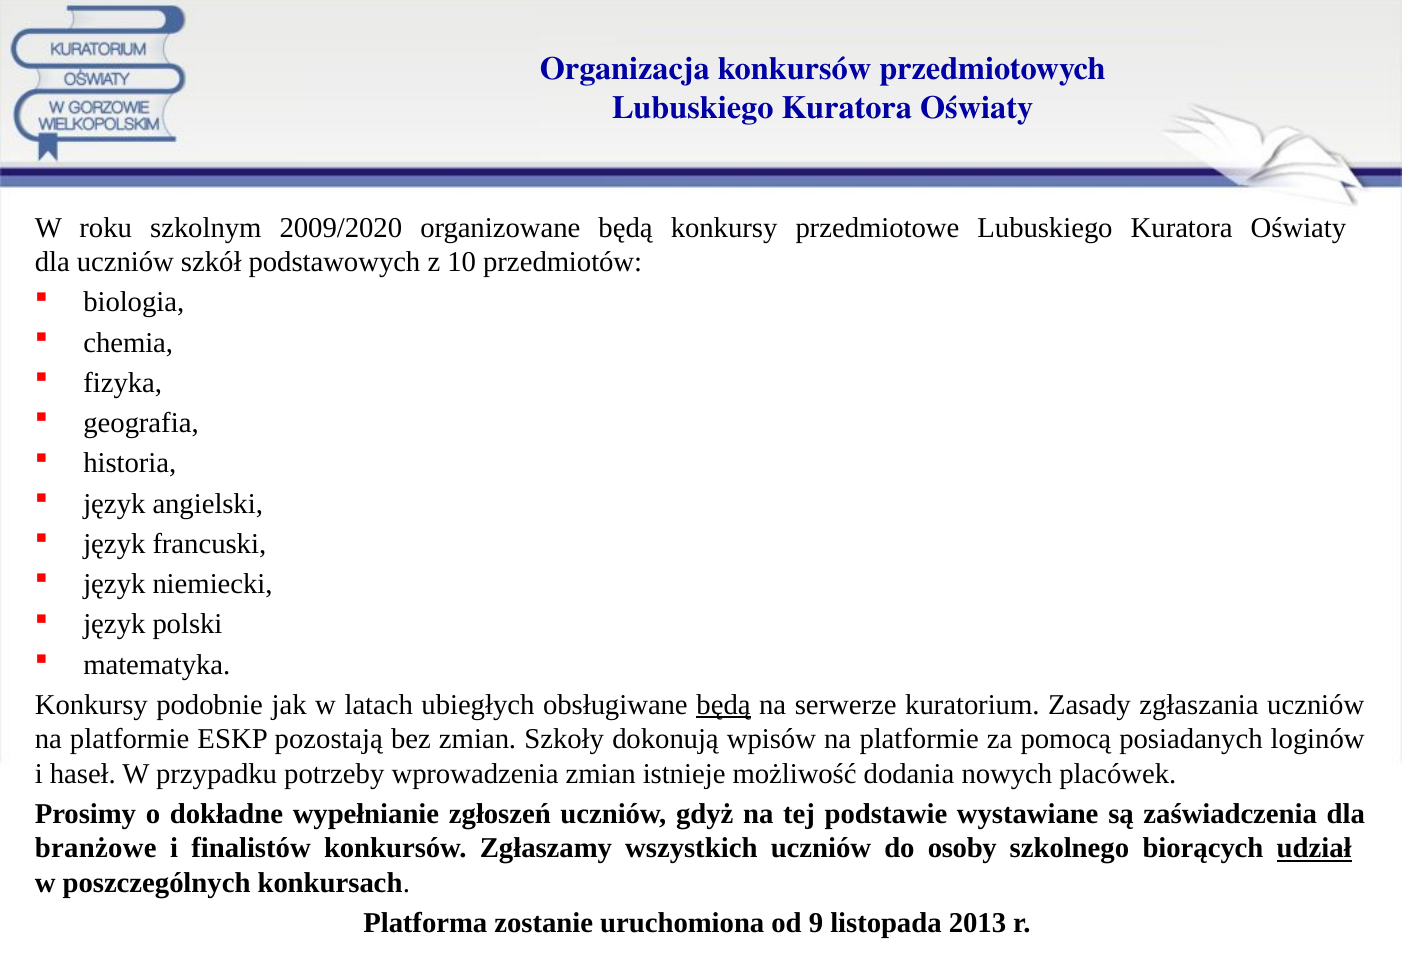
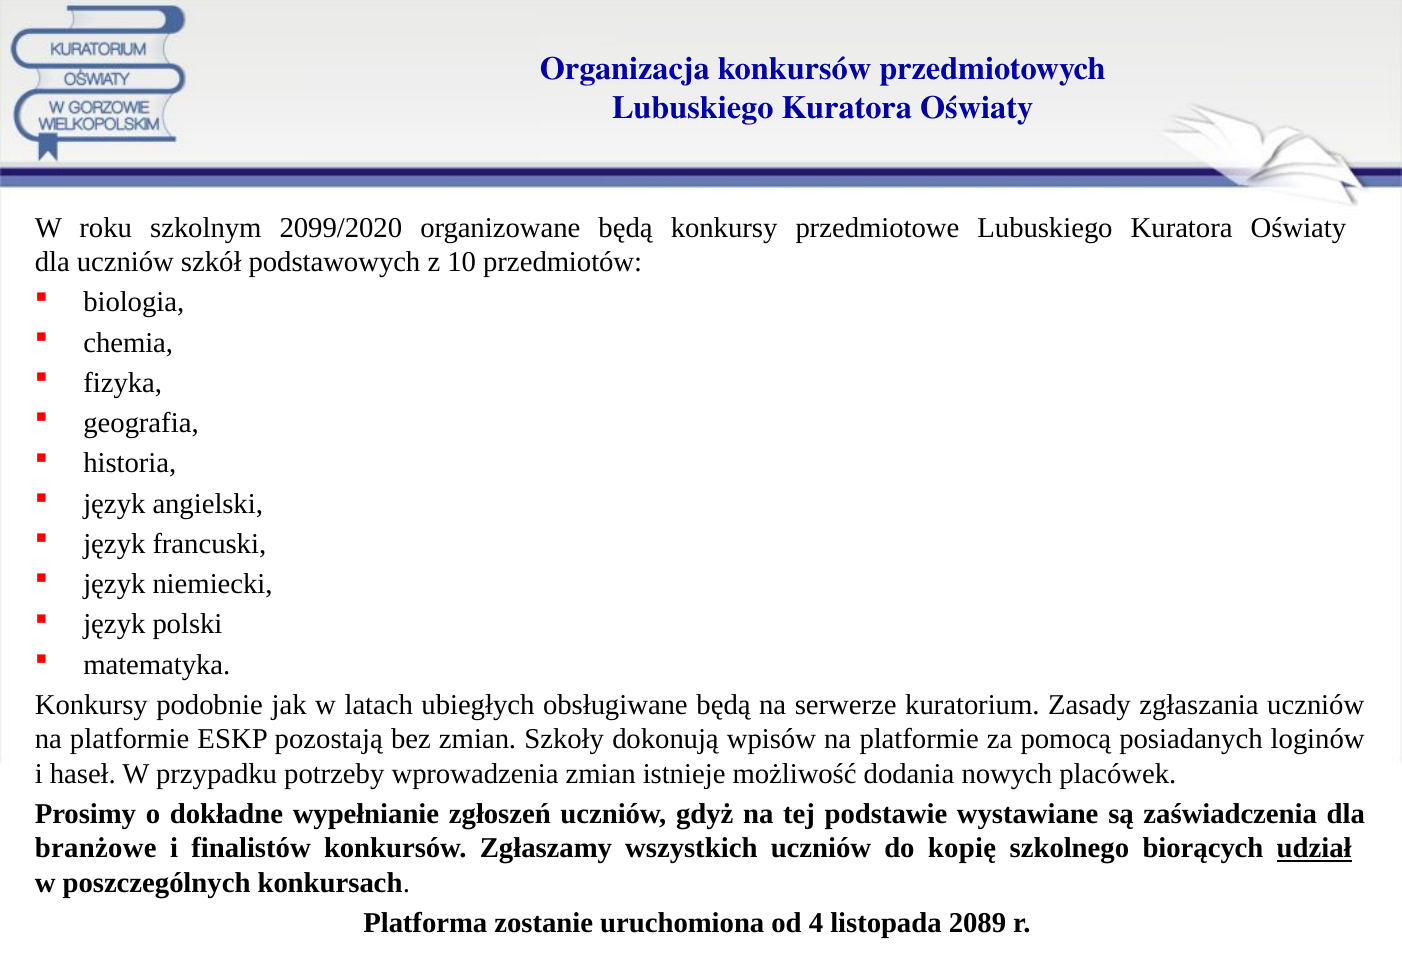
2009/2020: 2009/2020 -> 2099/2020
będą at (724, 705) underline: present -> none
osoby: osoby -> kopię
9: 9 -> 4
2013: 2013 -> 2089
